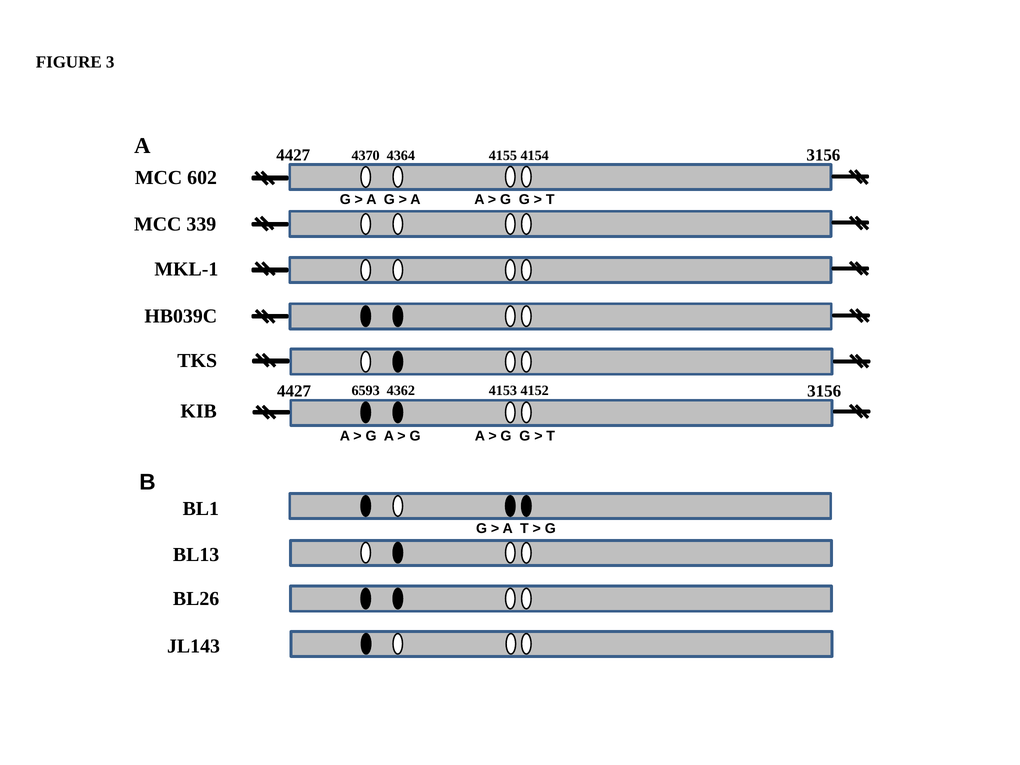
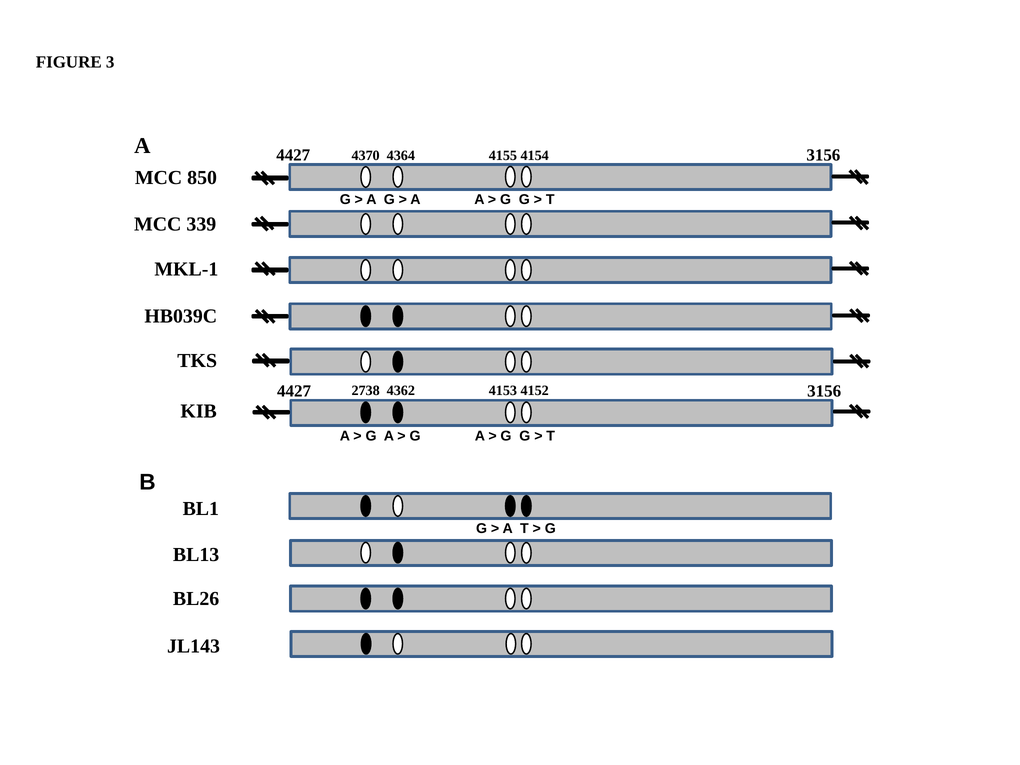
602: 602 -> 850
6593: 6593 -> 2738
